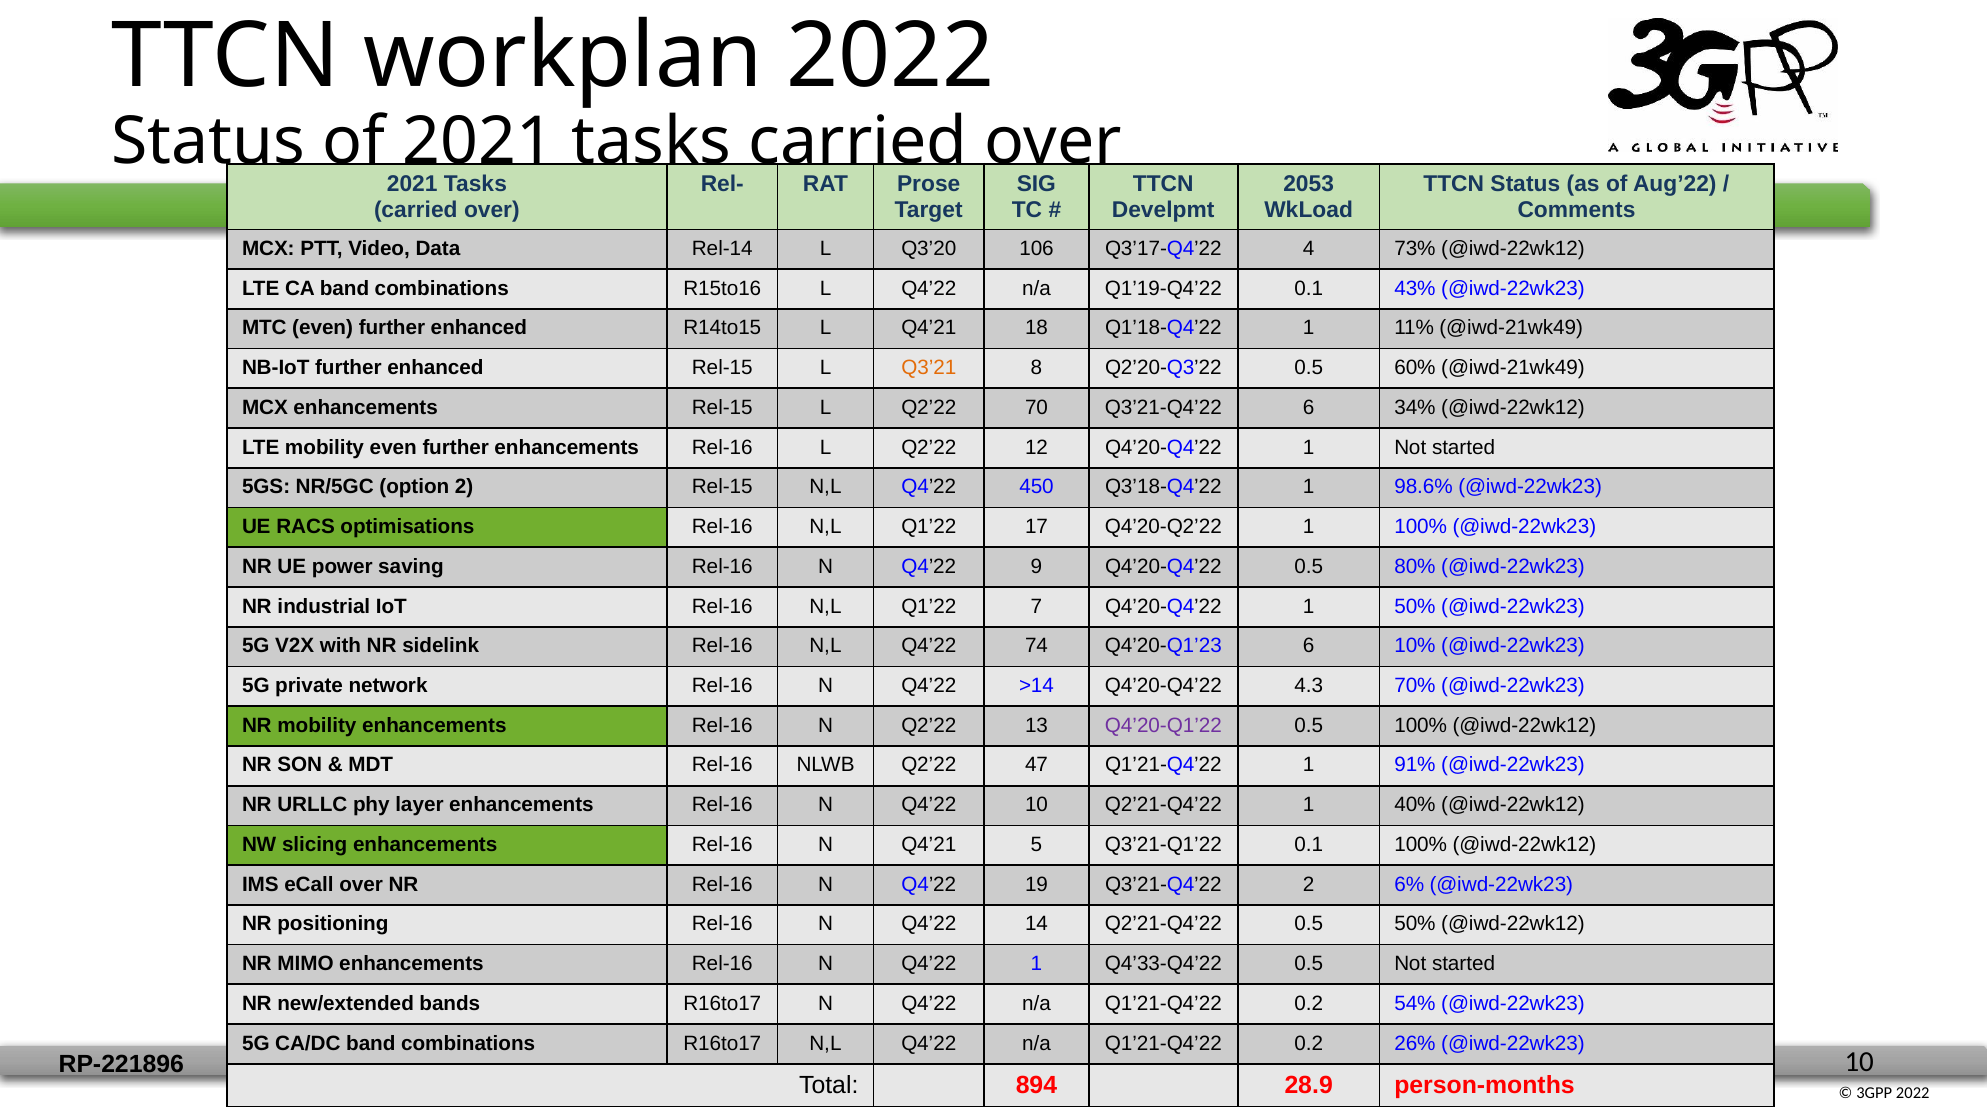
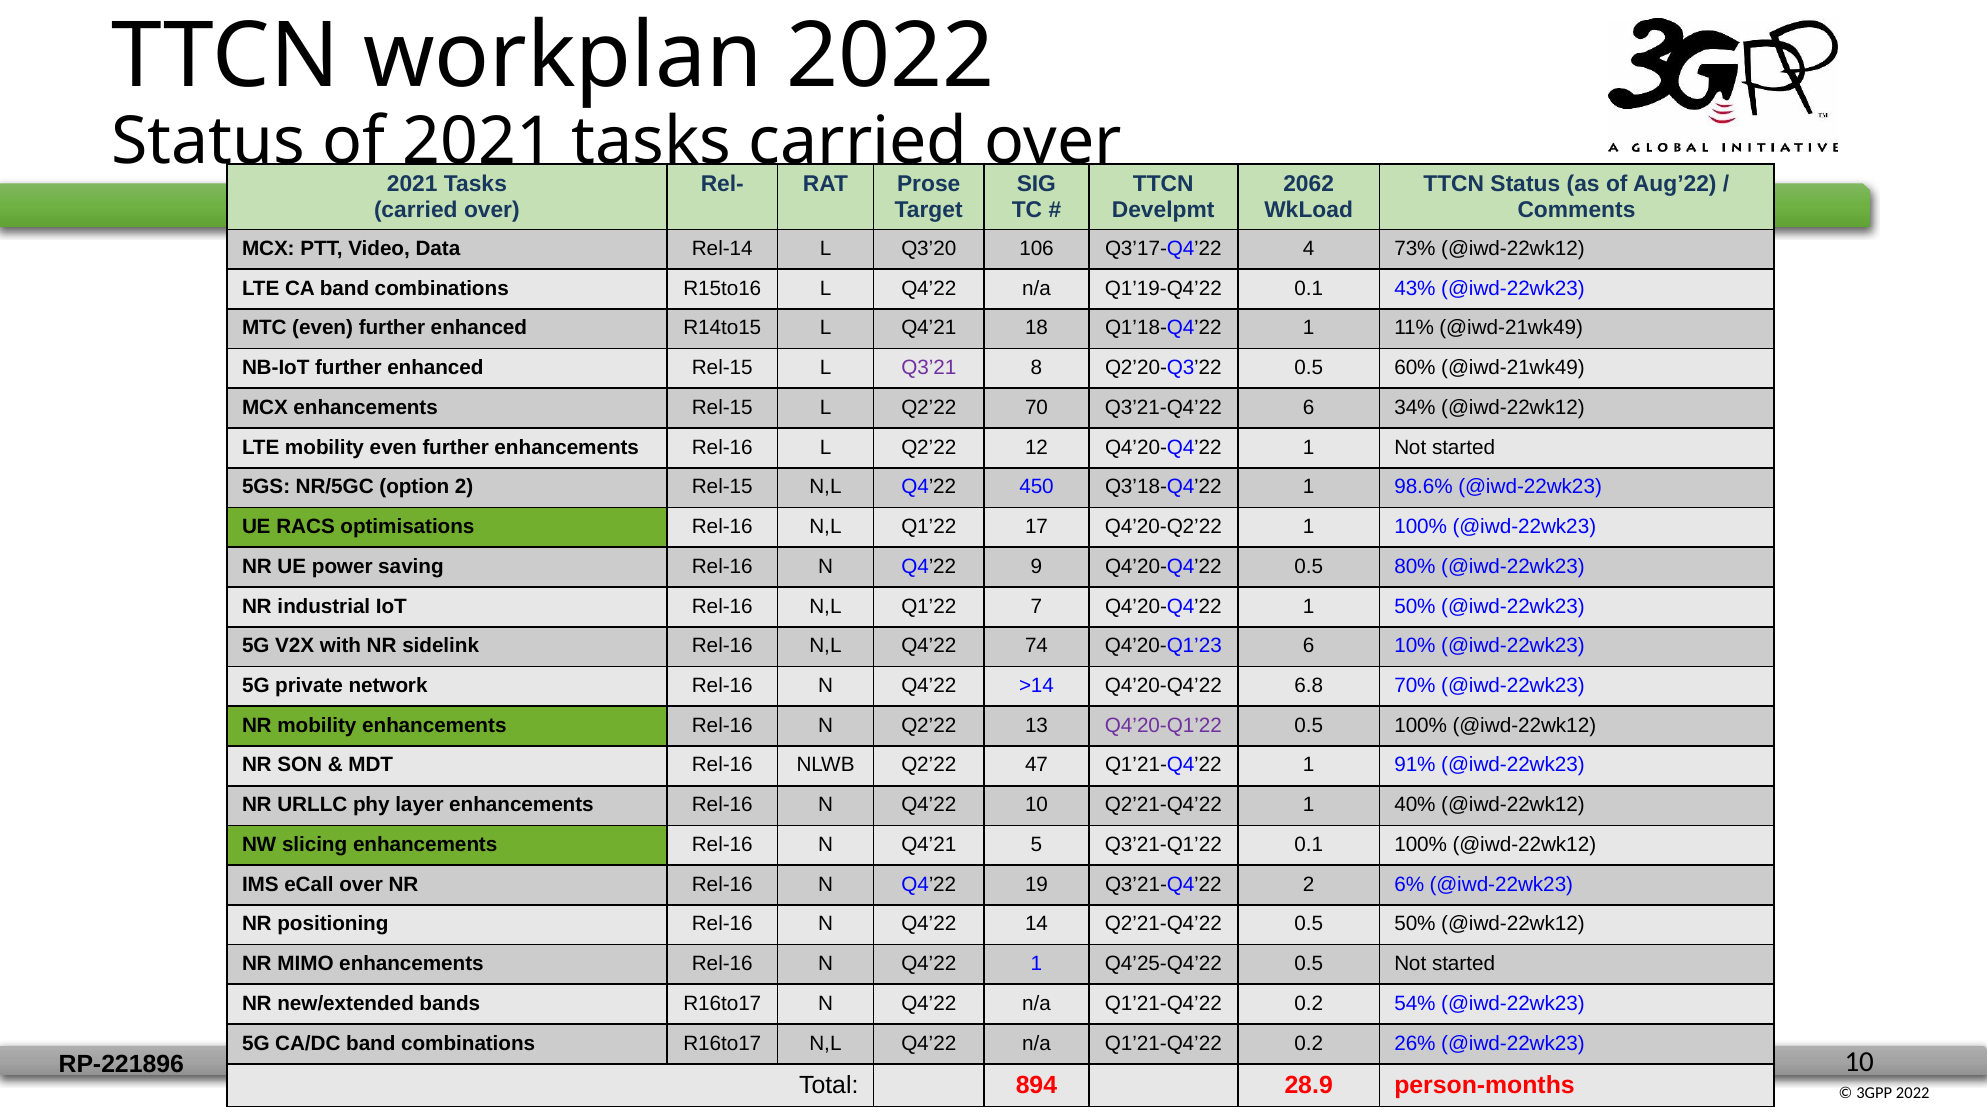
2053: 2053 -> 2062
Q3’21 colour: orange -> purple
4.3: 4.3 -> 6.8
Q4’33-Q4’22: Q4’33-Q4’22 -> Q4’25-Q4’22
